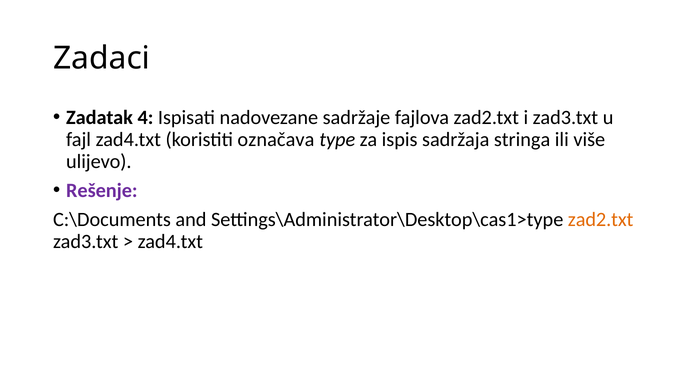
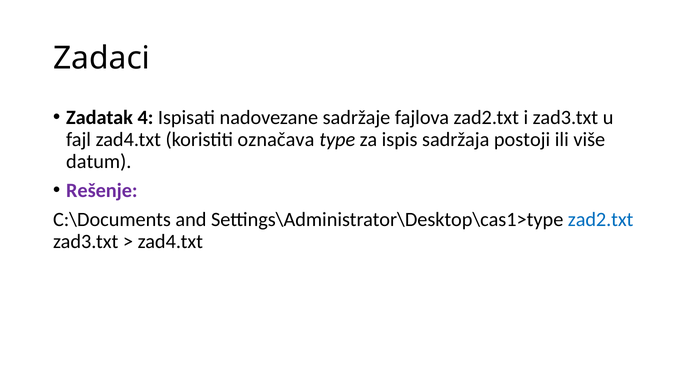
stringa: stringa -> postoji
ulijevo: ulijevo -> datum
zad2.txt at (601, 220) colour: orange -> blue
